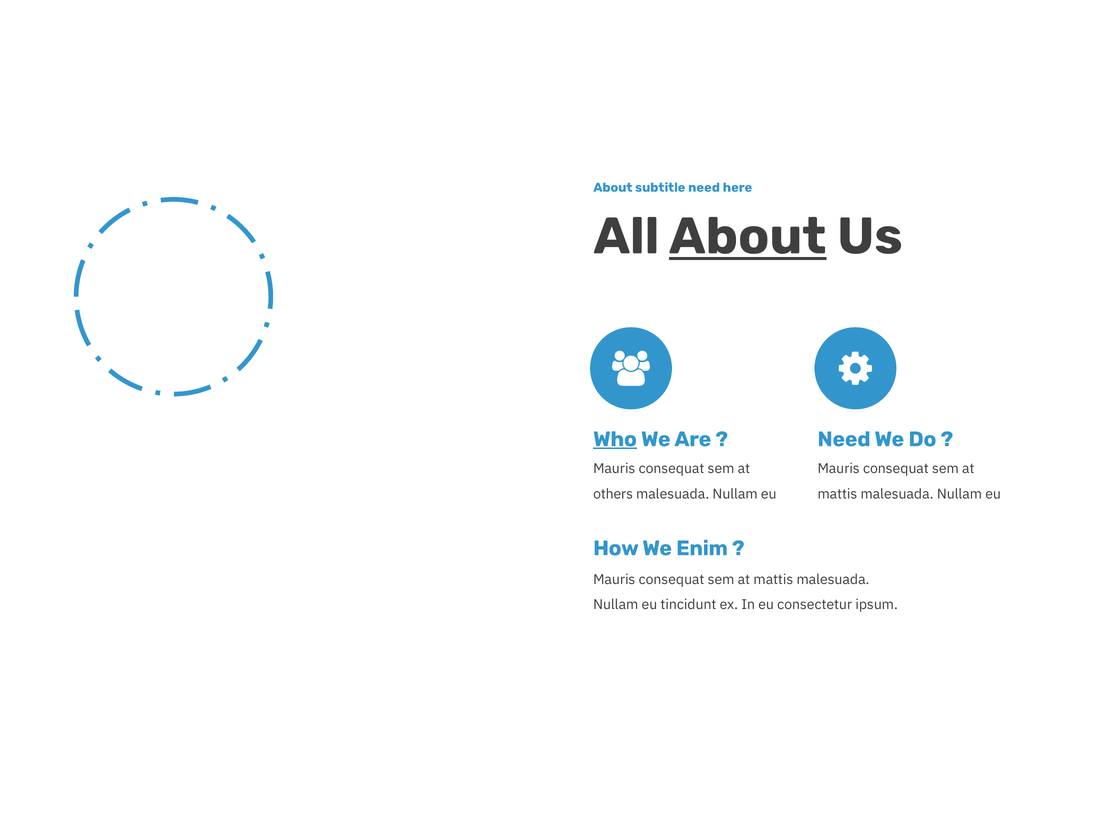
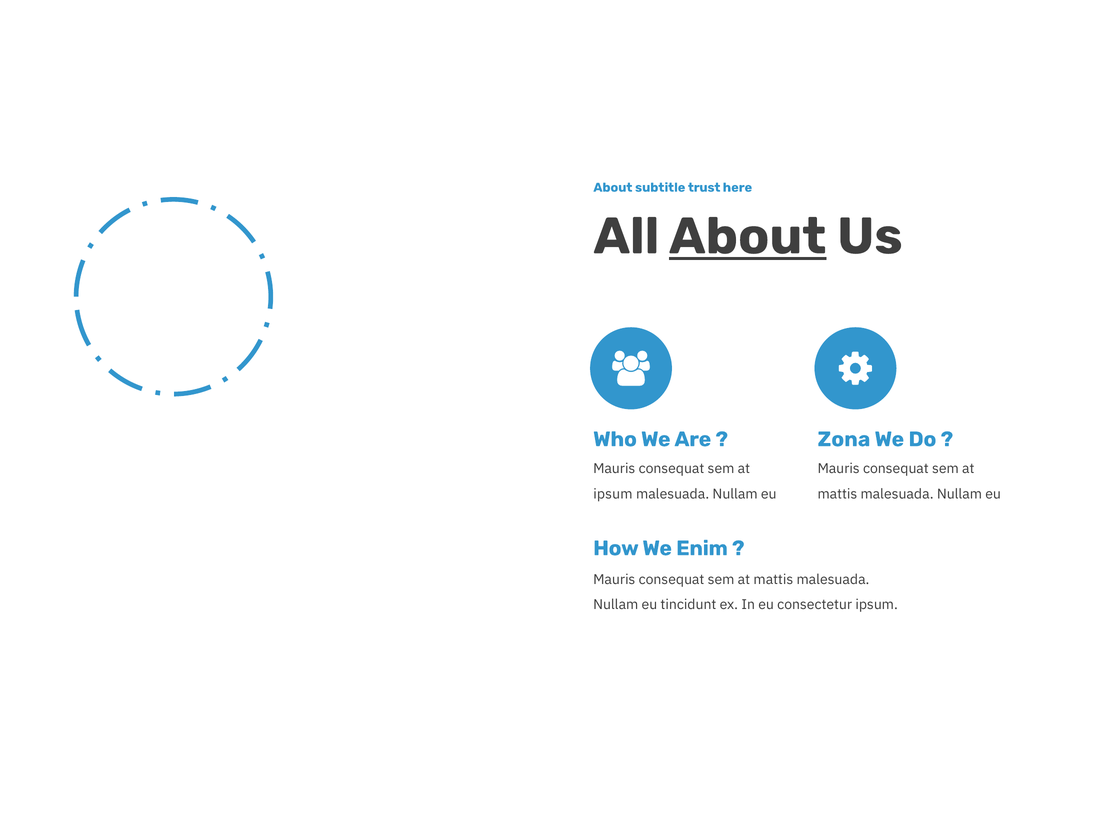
subtitle need: need -> trust
Who underline: present -> none
Need at (844, 439): Need -> Zona
others at (613, 494): others -> ipsum
